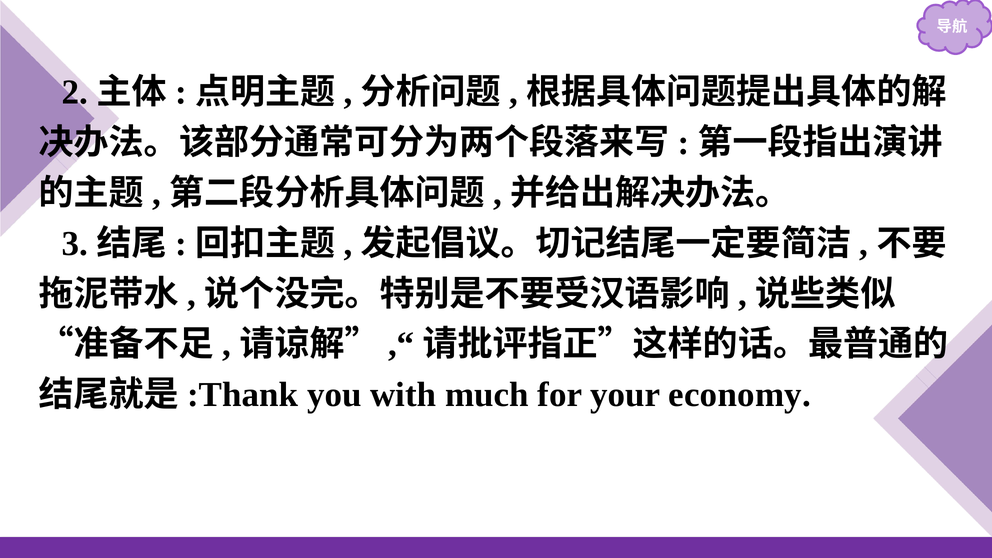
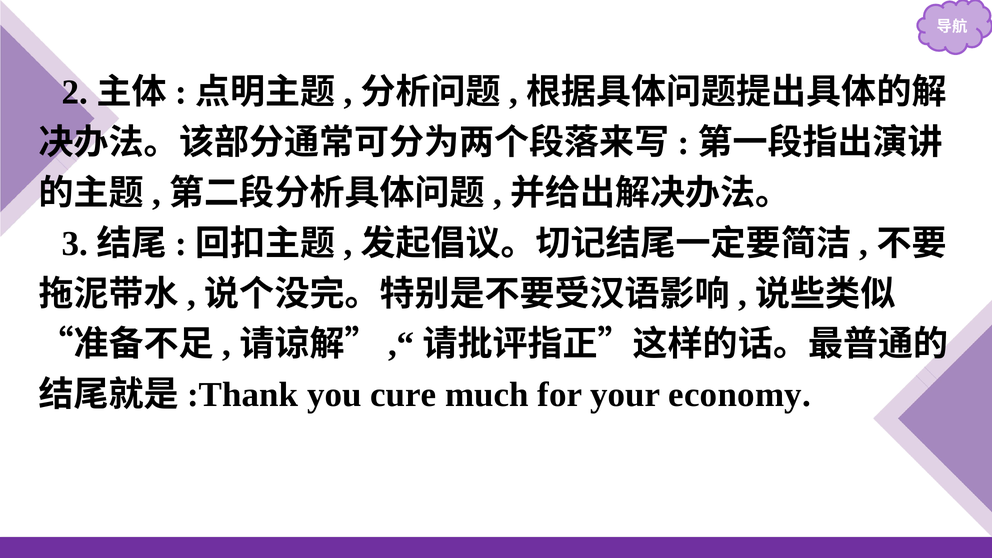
with: with -> cure
